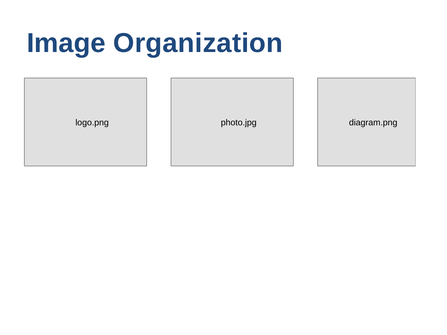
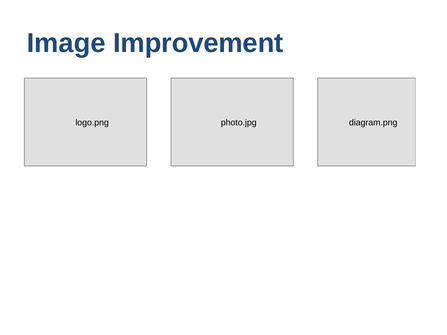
Organization: Organization -> Improvement
